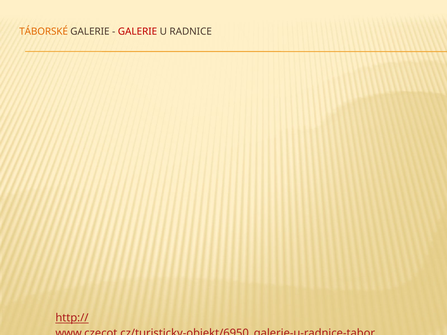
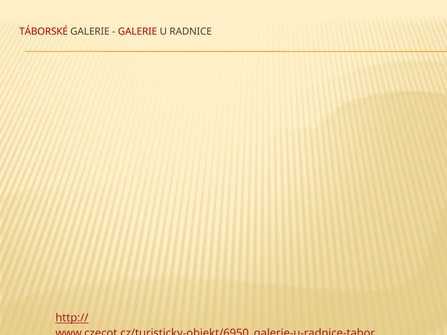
TÁBORSKÉ colour: orange -> red
